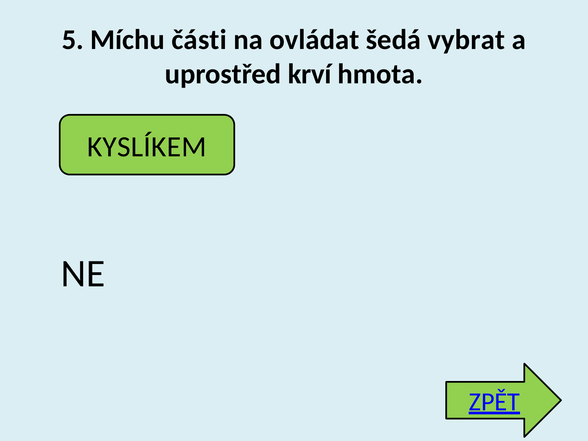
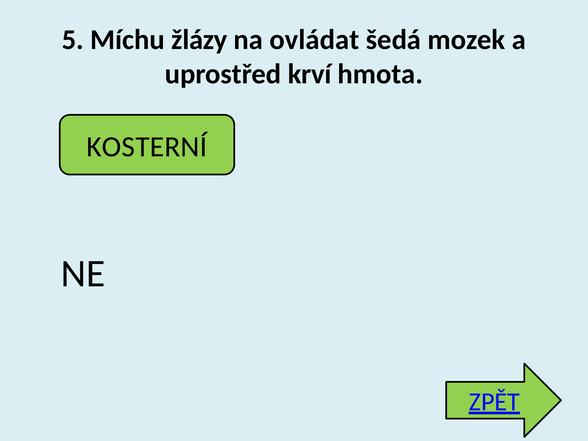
části: části -> žlázy
vybrat: vybrat -> mozek
KYSLÍKEM: KYSLÍKEM -> KOSTERNÍ
